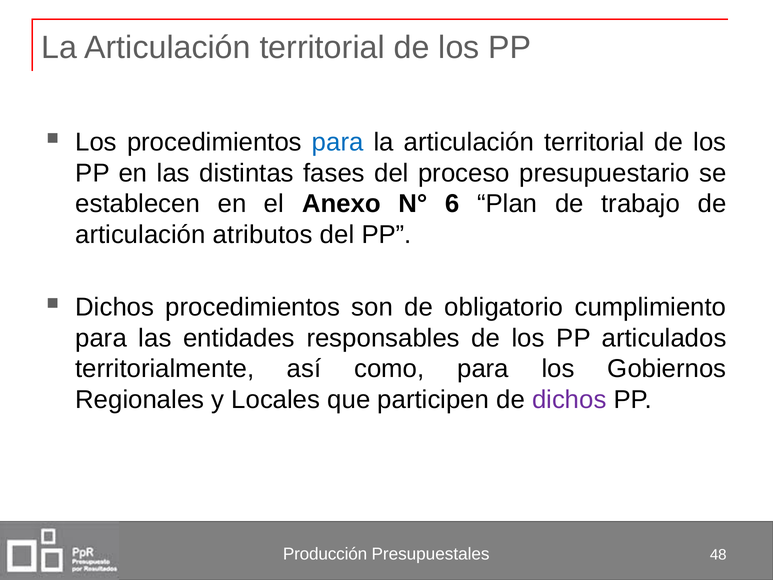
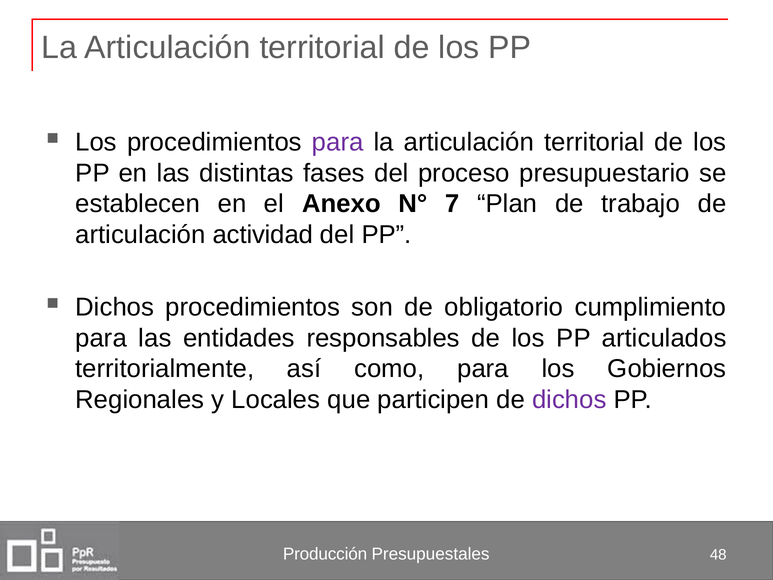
para at (338, 142) colour: blue -> purple
6: 6 -> 7
atributos: atributos -> actividad
